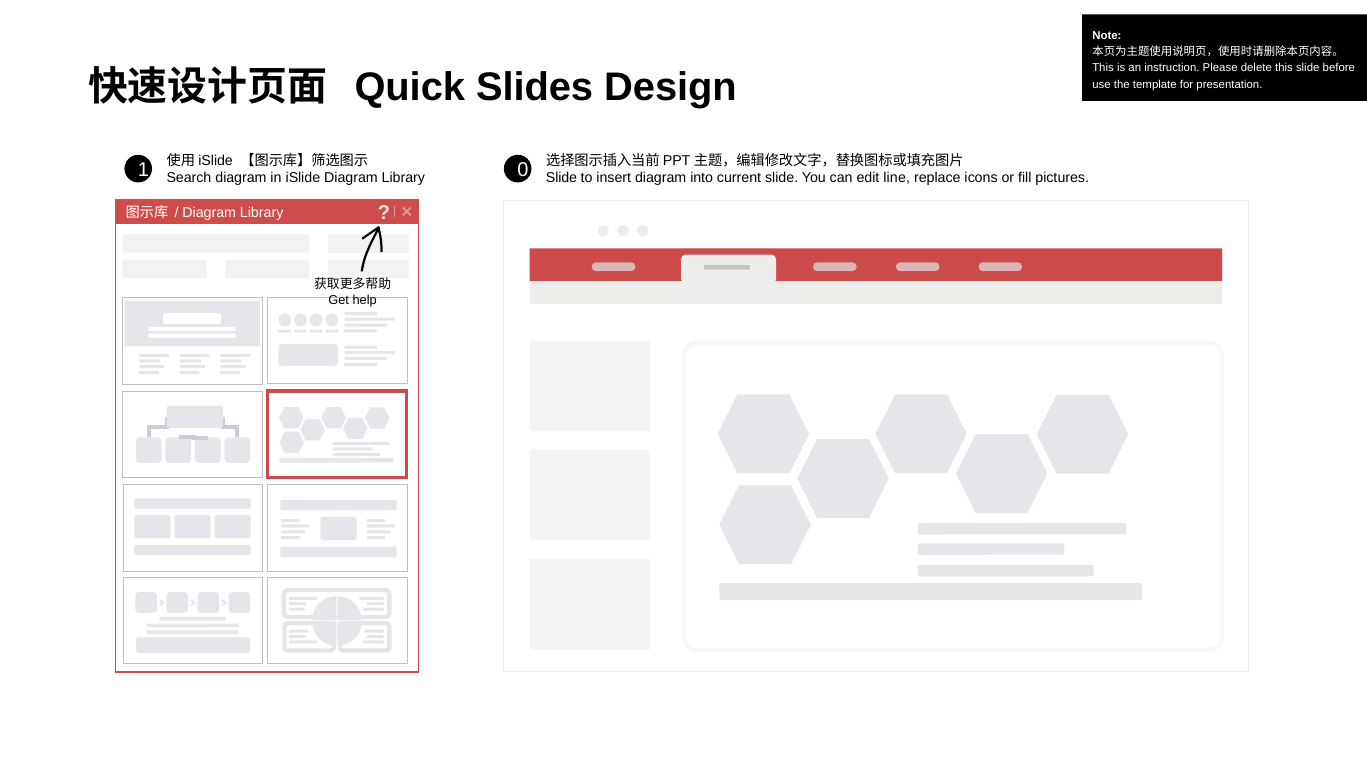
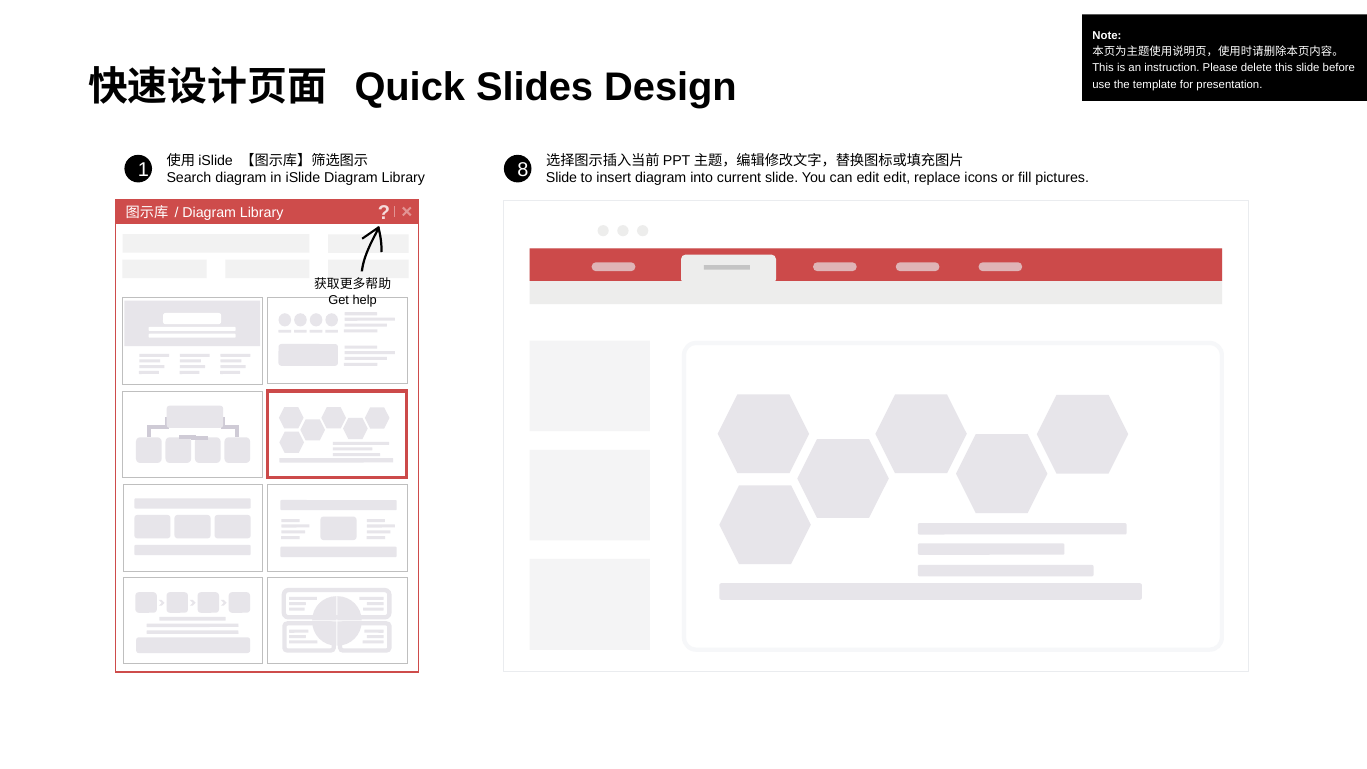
0: 0 -> 8
edit line: line -> edit
